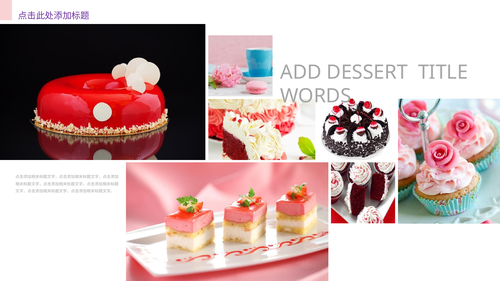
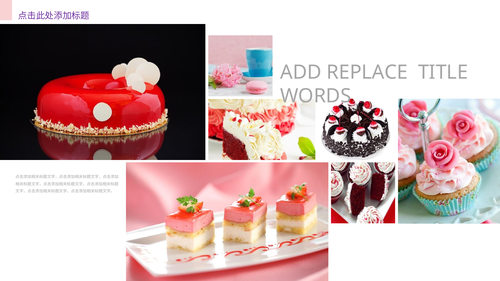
DESSERT: DESSERT -> REPLACE
